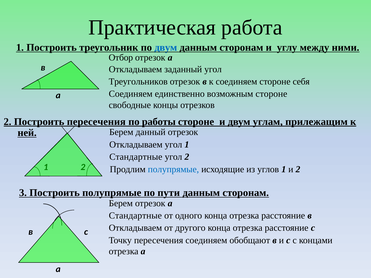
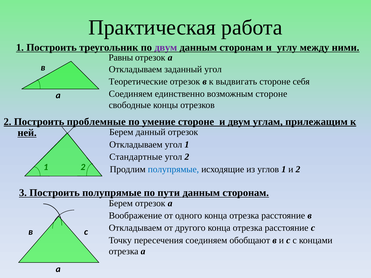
двум at (166, 48) colour: blue -> purple
Отбор: Отбор -> Равны
Треугольников: Треугольников -> Теоретические
к соединяем: соединяем -> выдвигать
Построить пересечения: пересечения -> проблемные
работы: работы -> умение
Стандартные at (135, 216): Стандартные -> Воображение
